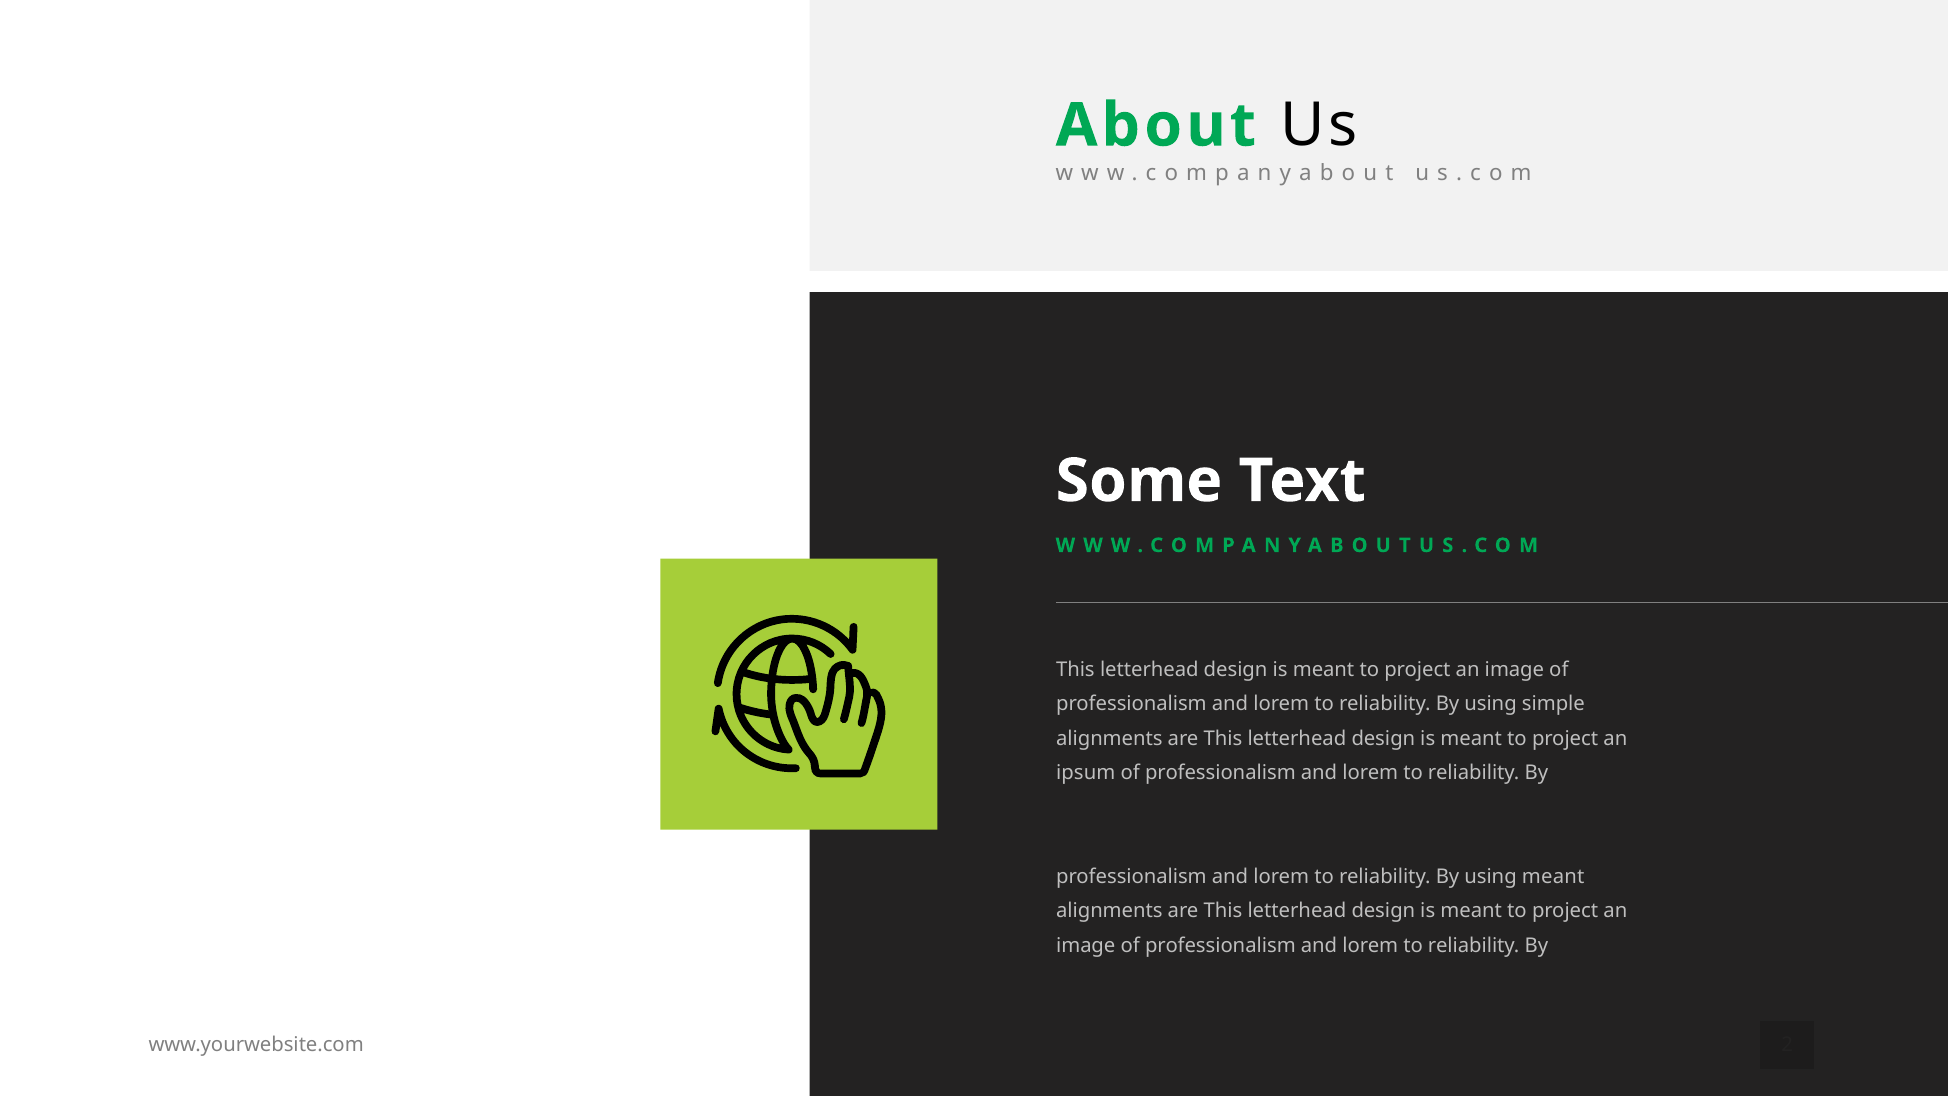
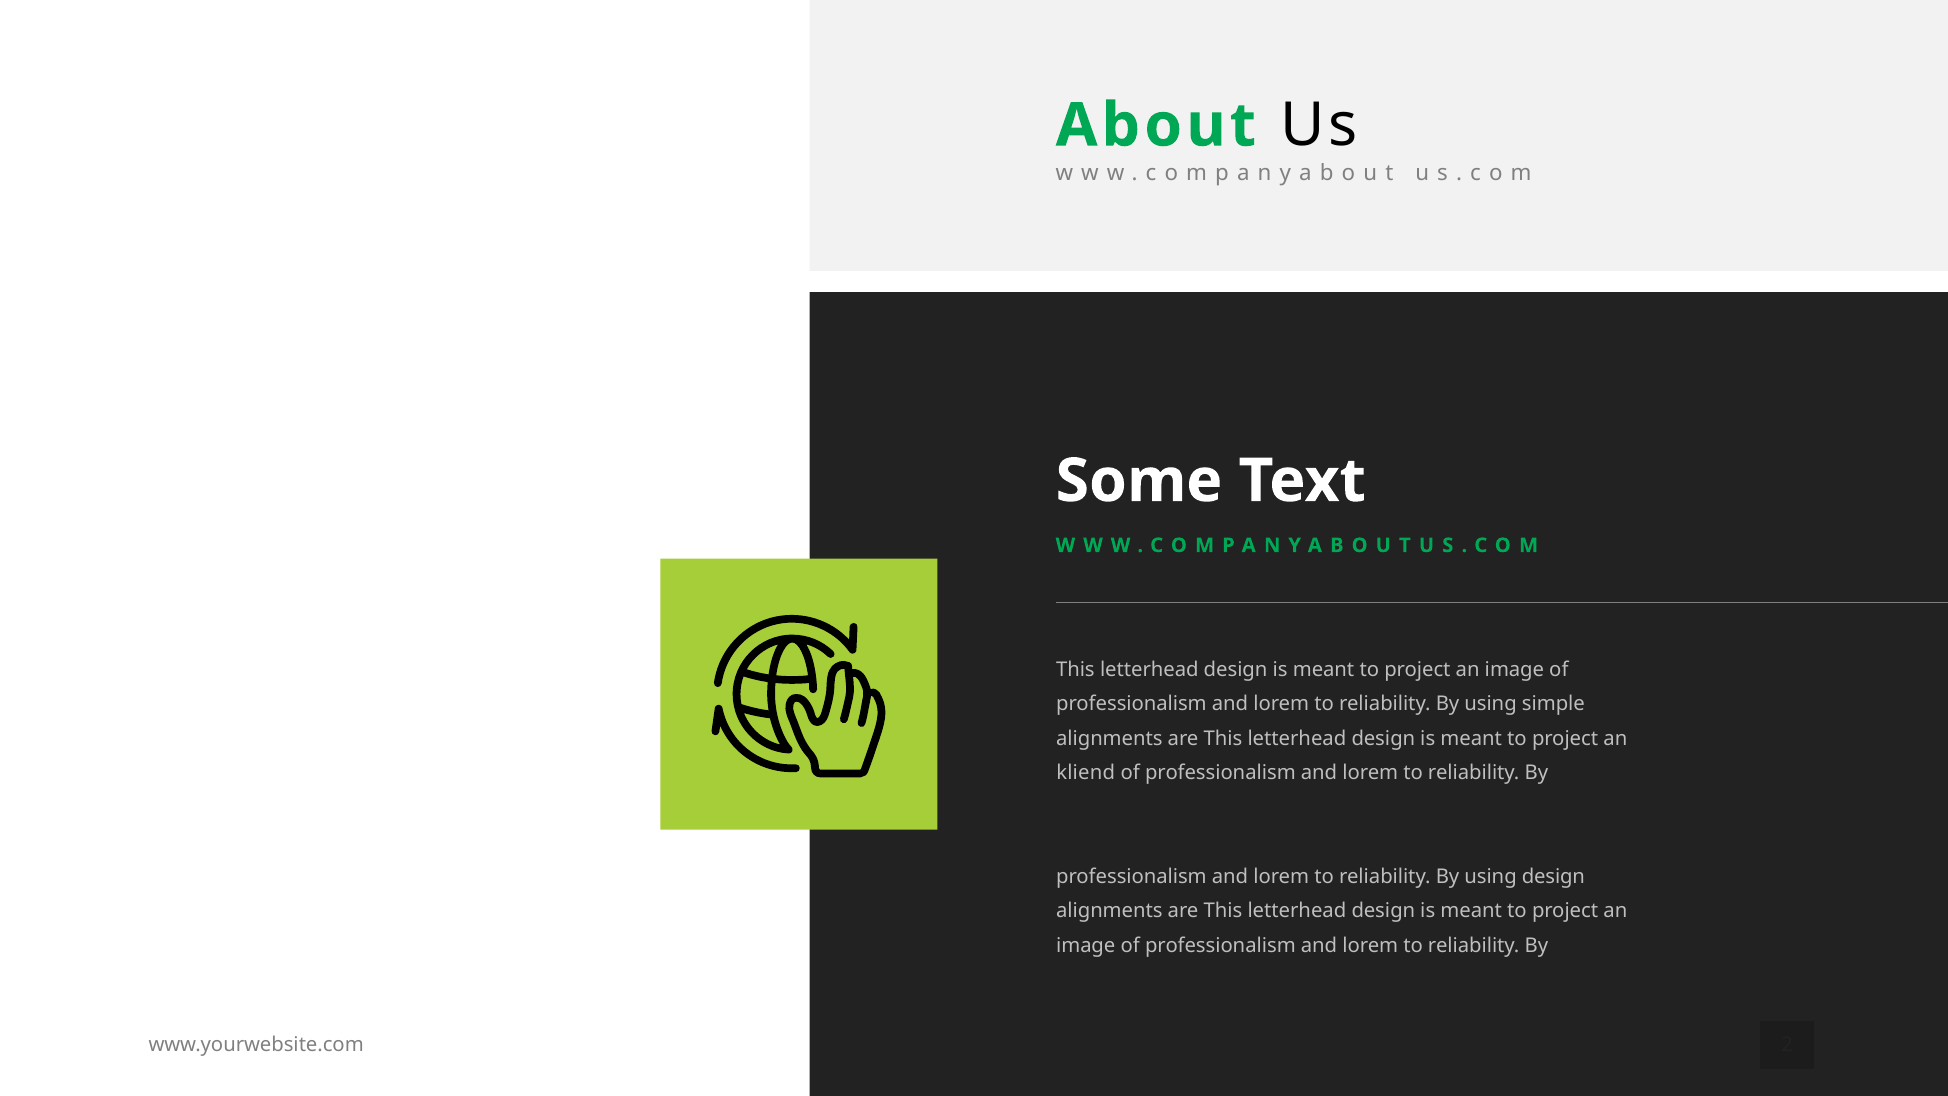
ipsum: ipsum -> kliend
using meant: meant -> design
